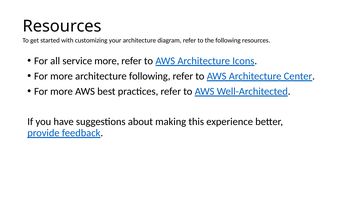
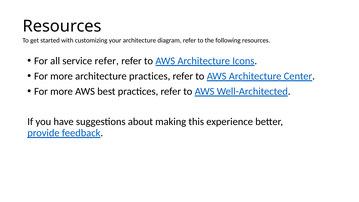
service more: more -> refer
architecture following: following -> practices
